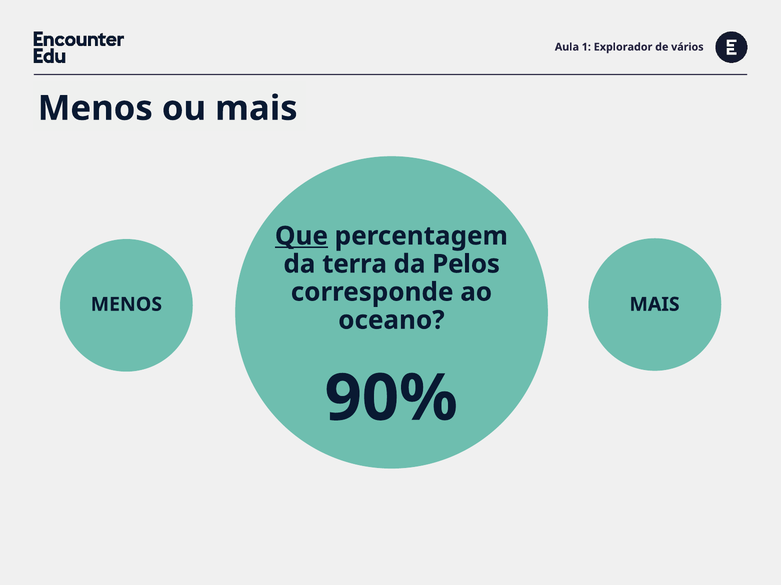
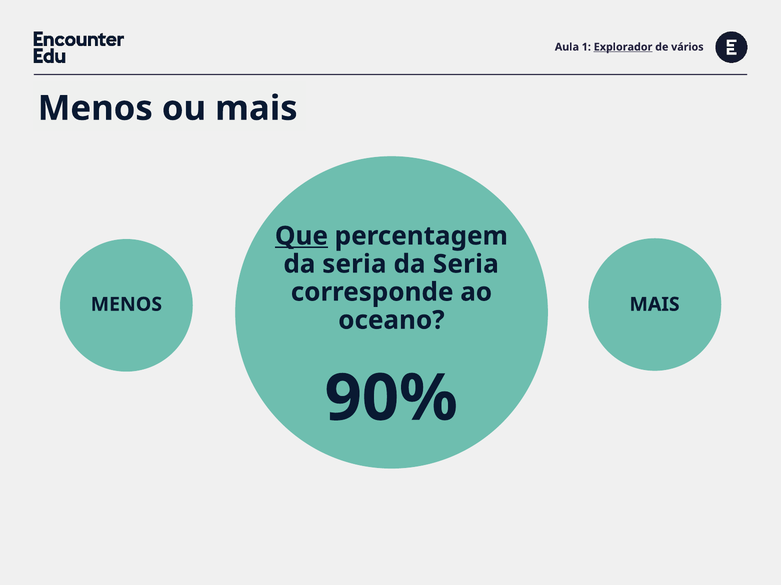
Explorador underline: none -> present
terra at (355, 264): terra -> seria
Pelos at (466, 264): Pelos -> Seria
